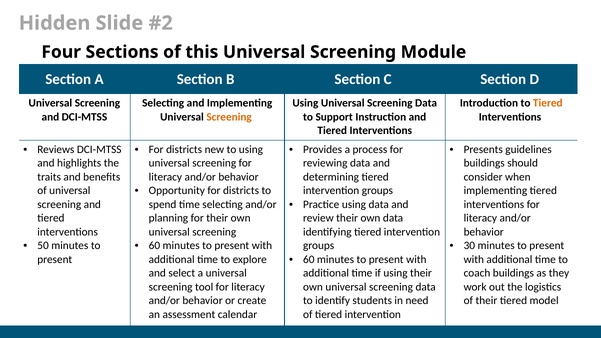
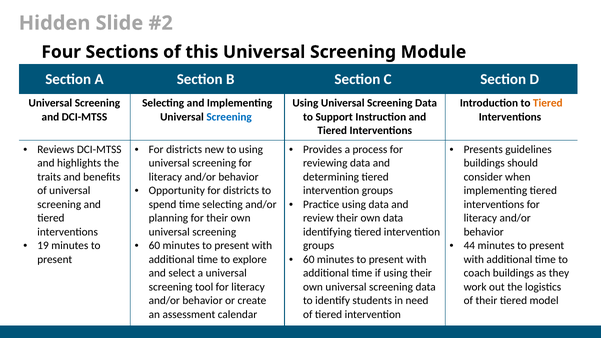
Screening at (229, 117) colour: orange -> blue
50: 50 -> 19
30: 30 -> 44
